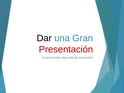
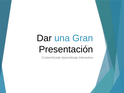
Presentación colour: red -> black
